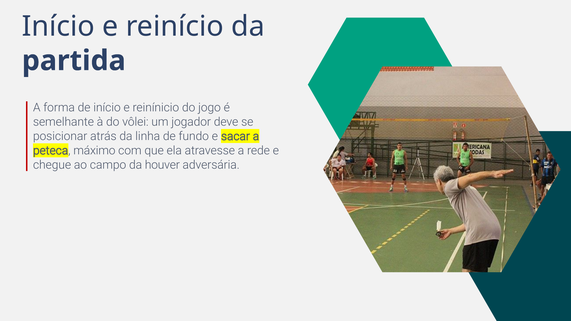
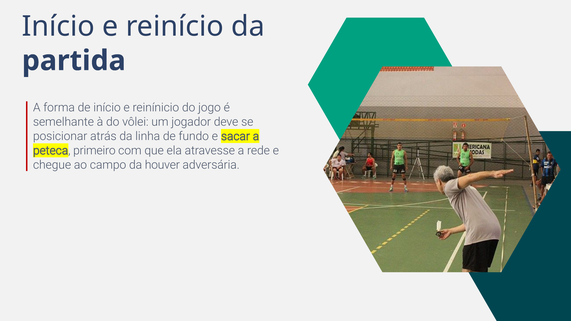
máximo: máximo -> primeiro
